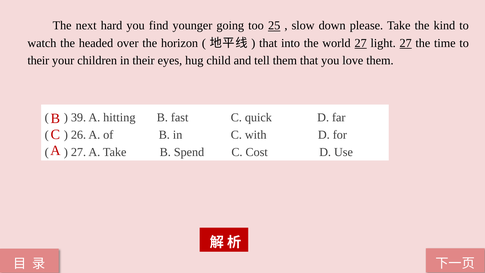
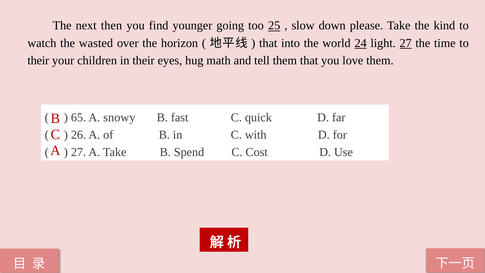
hard: hard -> then
headed: headed -> wasted
world 27: 27 -> 24
child: child -> math
39: 39 -> 65
hitting: hitting -> snowy
